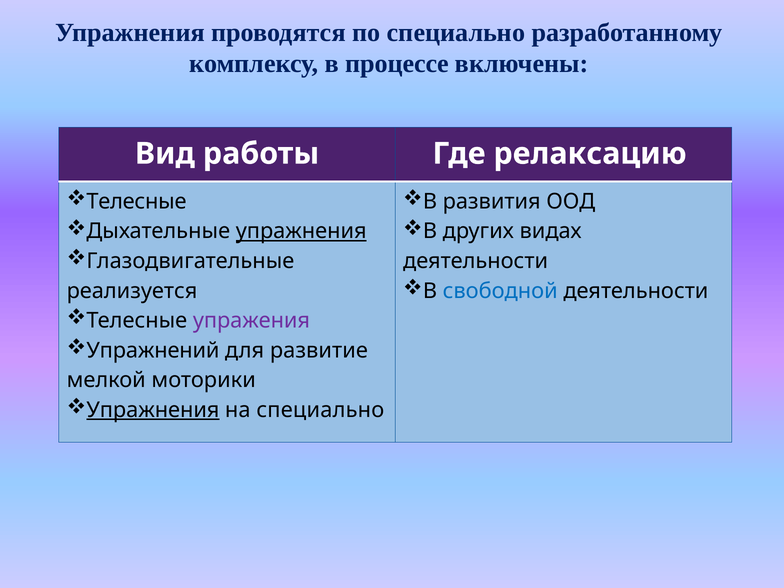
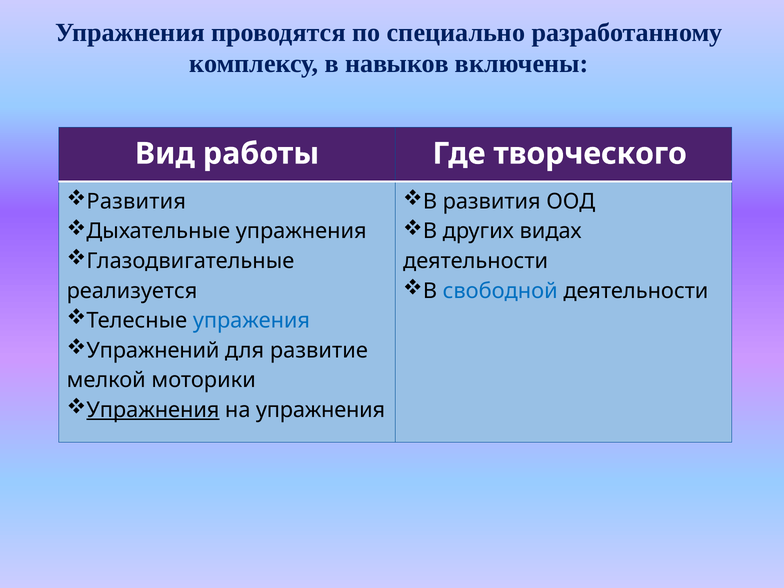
процессе: процессе -> навыков
релаксацию: релаксацию -> творческого
Телесные at (136, 201): Телесные -> Развития
упражнения at (301, 231) underline: present -> none
упражения colour: purple -> blue
на специально: специально -> упражнения
